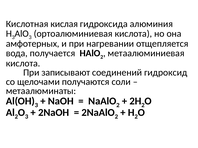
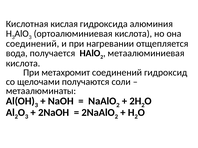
амфотерных at (33, 44): амфотерных -> соединений
записывают: записывают -> метахромит
